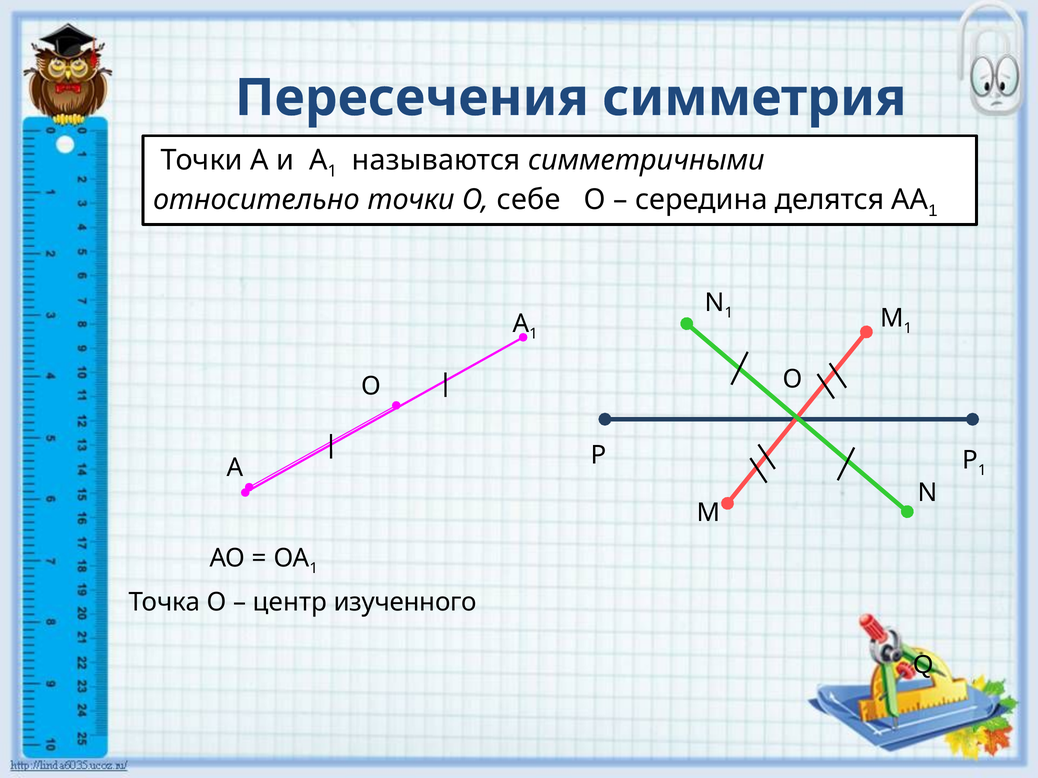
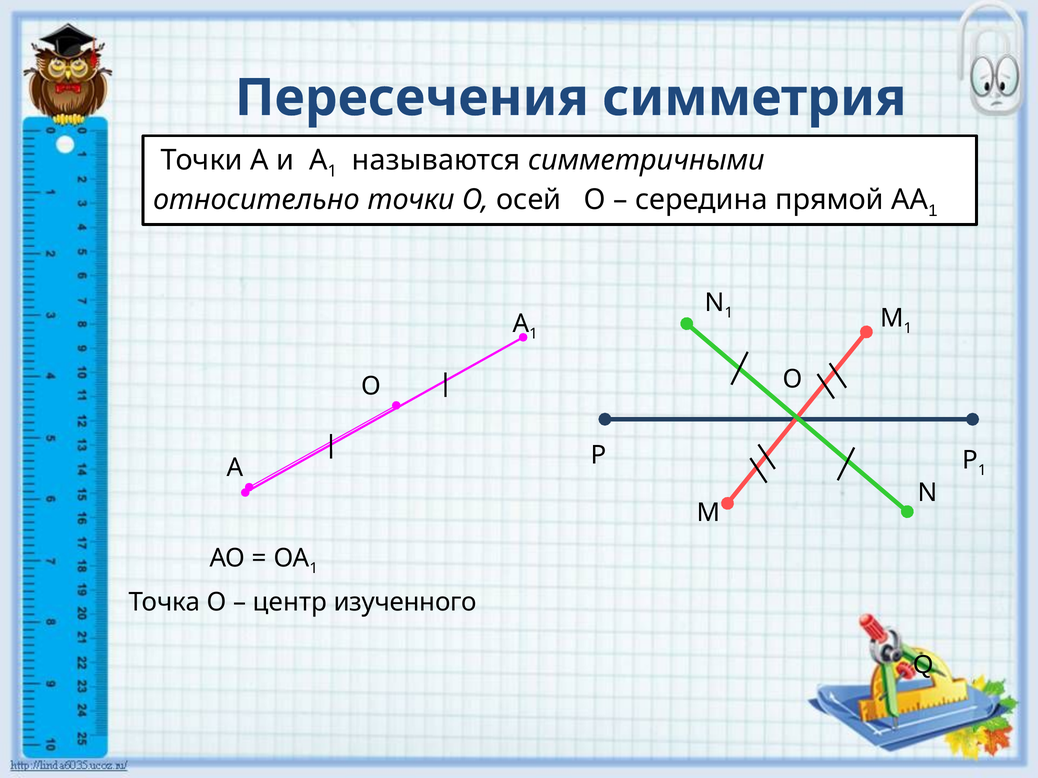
себе: себе -> осей
делятся: делятся -> прямой
